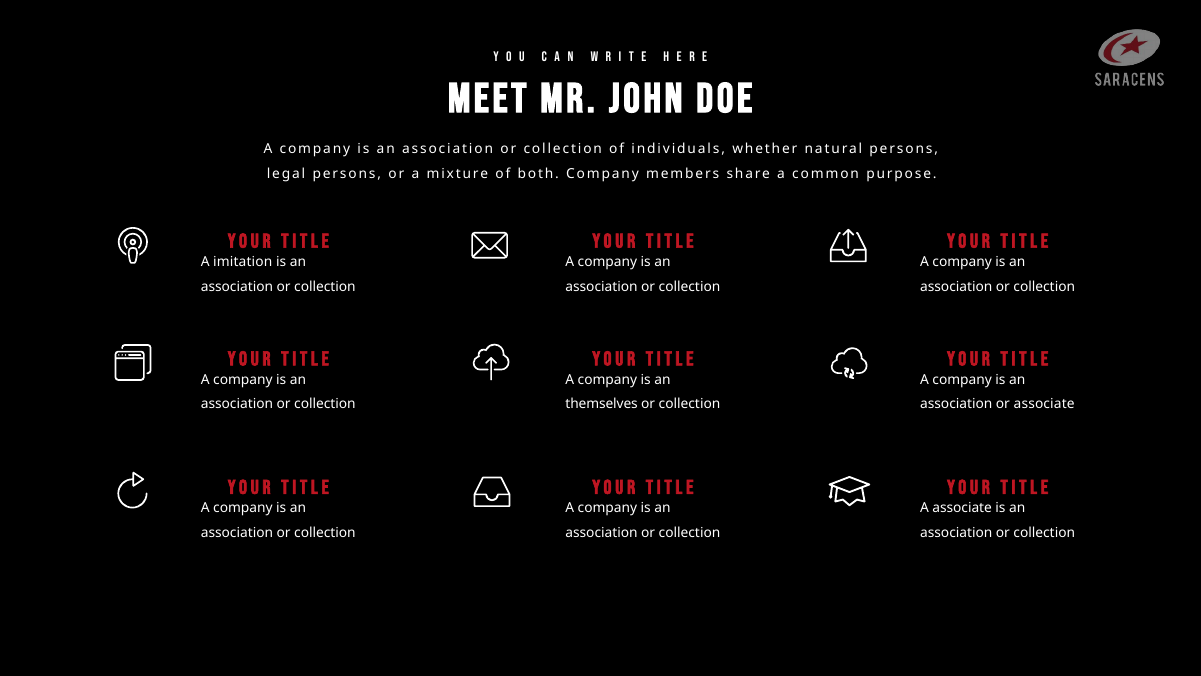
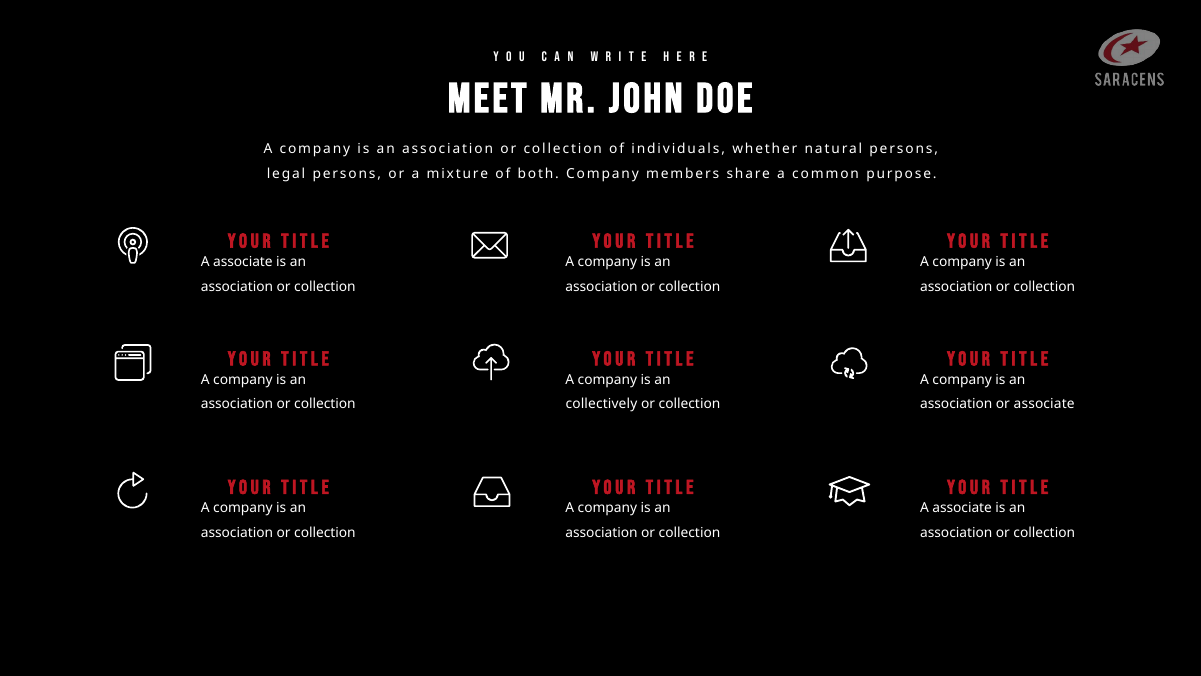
imitation at (243, 262): imitation -> associate
themselves: themselves -> collectively
